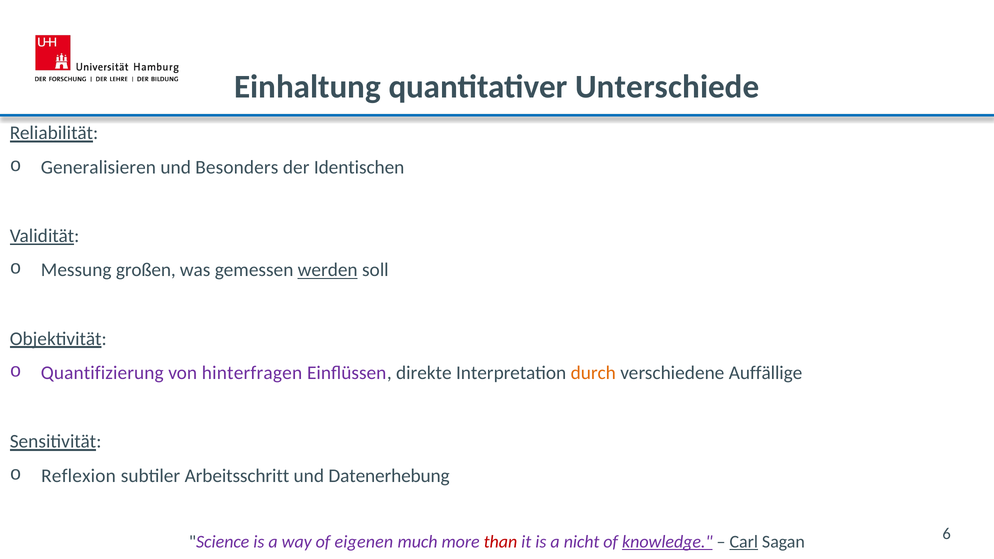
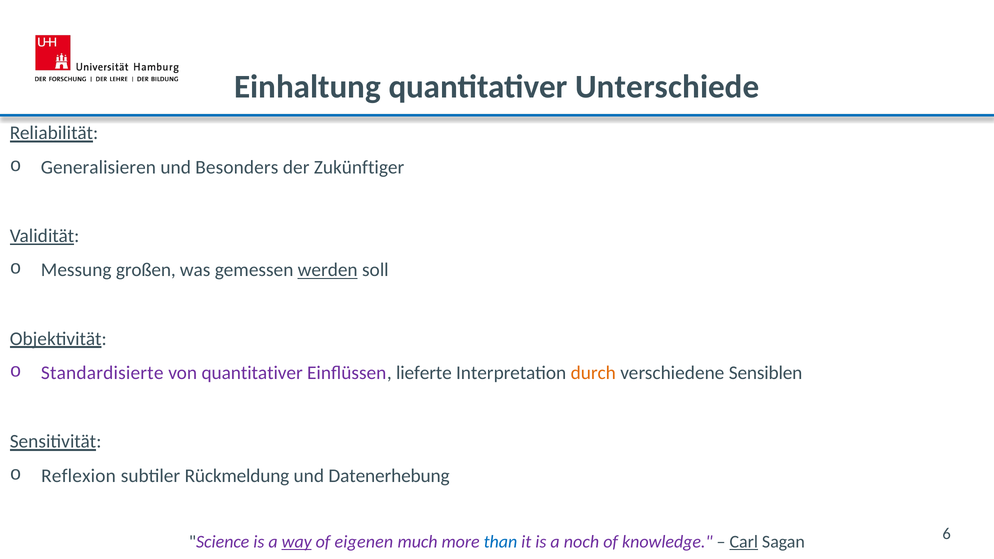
Identischen: Identischen -> Zukünftiger
Quantifizierung: Quantifizierung -> Standardisierte
von hinterfragen: hinterfragen -> quantitativer
direkte: direkte -> lieferte
Auffällige: Auffällige -> Sensiblen
Arbeitsschritt: Arbeitsschritt -> Rückmeldung
way underline: none -> present
than colour: red -> blue
nicht: nicht -> noch
knowledge underline: present -> none
